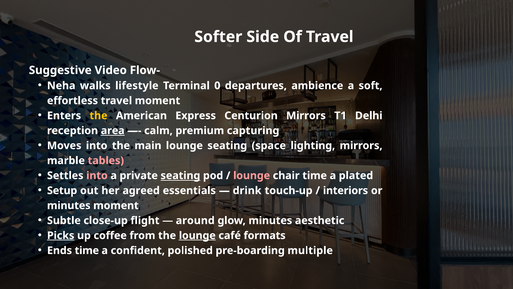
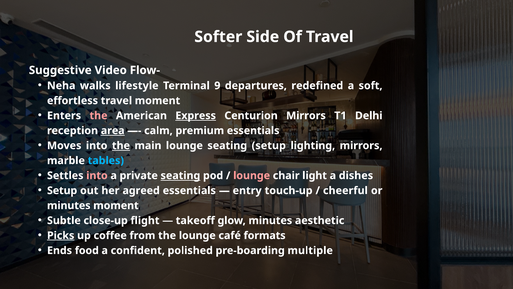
0: 0 -> 9
ambience: ambience -> redefined
the at (98, 115) colour: yellow -> pink
Express underline: none -> present
premium capturing: capturing -> essentials
the at (121, 145) underline: none -> present
seating space: space -> setup
tables colour: pink -> light blue
chair time: time -> light
plated: plated -> dishes
drink: drink -> entry
interiors: interiors -> cheerful
around: around -> takeoff
lounge at (197, 235) underline: present -> none
Ends time: time -> food
